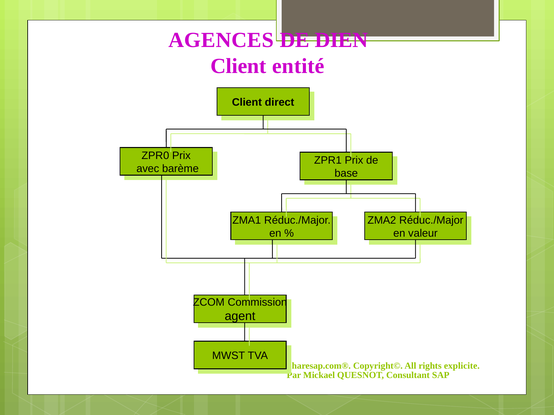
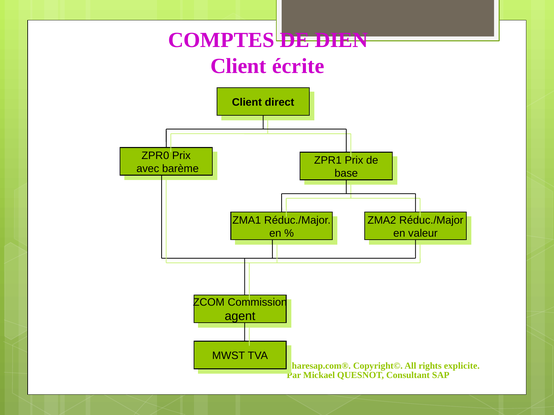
AGENCES: AGENCES -> COMPTES
entité: entité -> écrite
